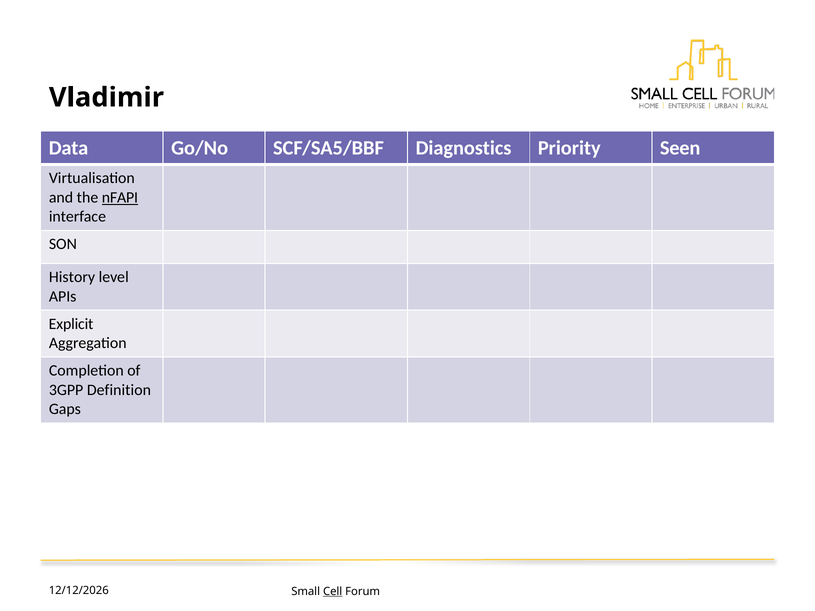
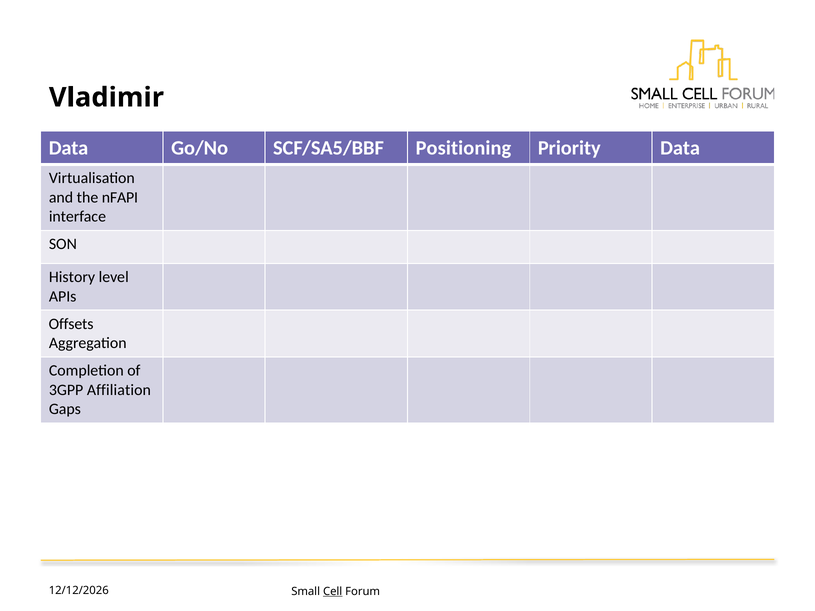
Diagnostics: Diagnostics -> Positioning
Priority Seen: Seen -> Data
nFAPI underline: present -> none
Explicit: Explicit -> Offsets
Definition: Definition -> Affiliation
